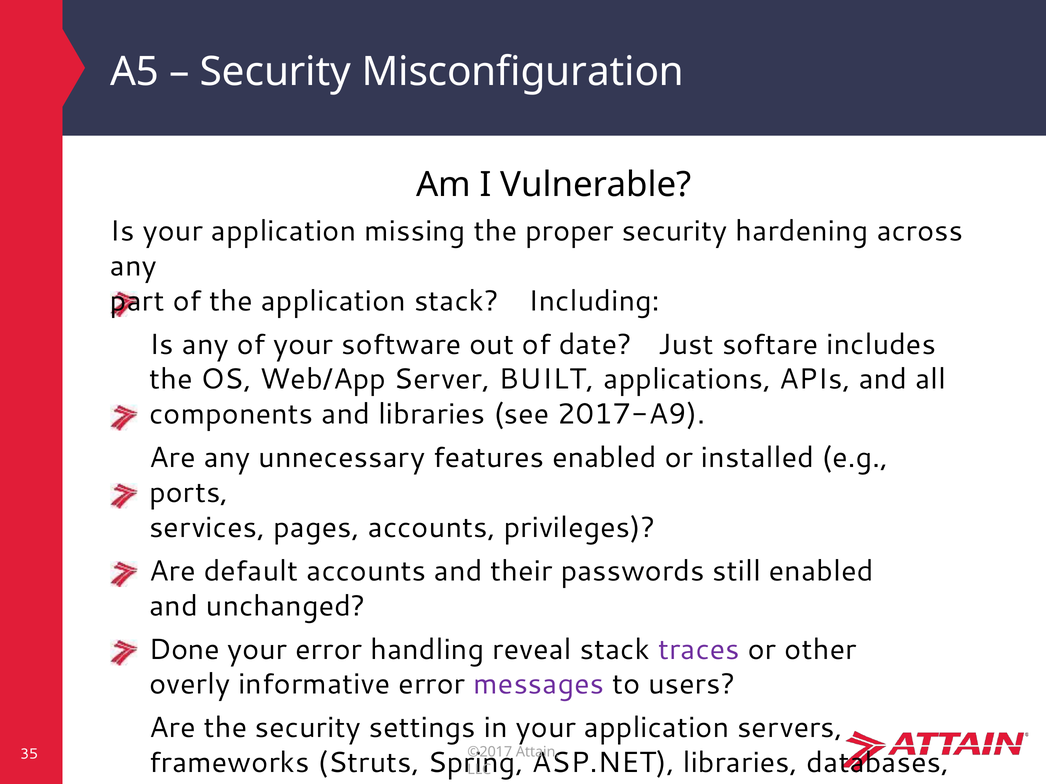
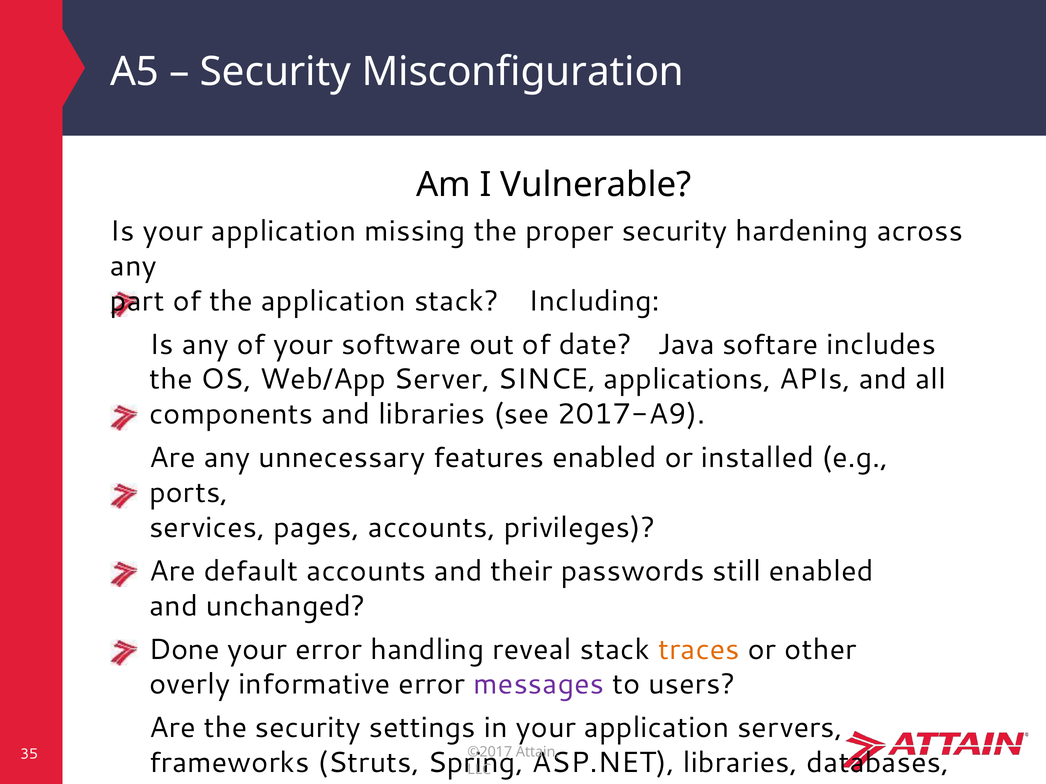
Just: Just -> Java
BUILT: BUILT -> SINCE
traces colour: purple -> orange
